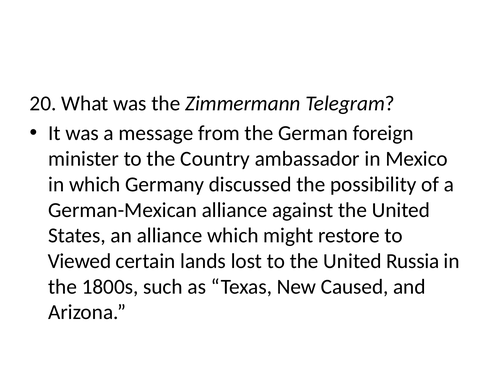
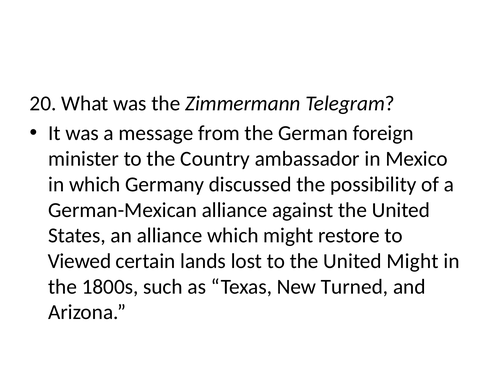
United Russia: Russia -> Might
Caused: Caused -> Turned
